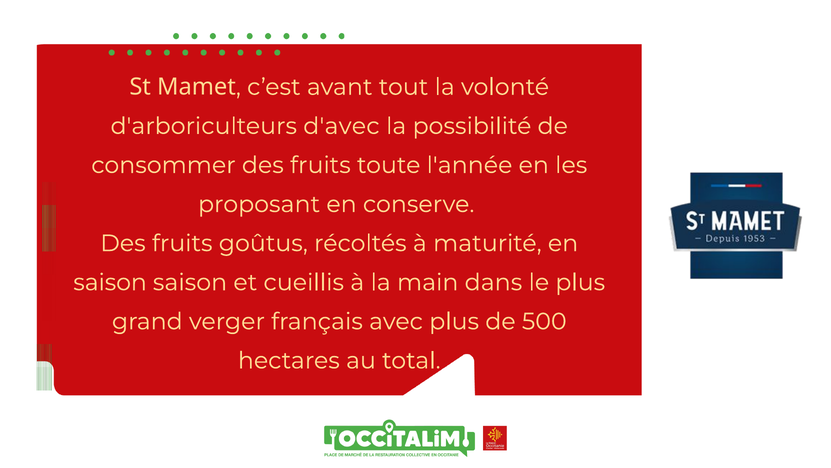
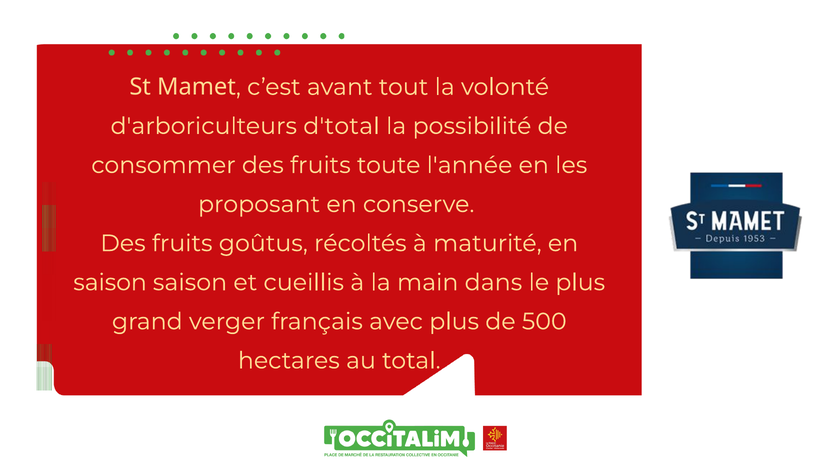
d'avec: d'avec -> d'total
